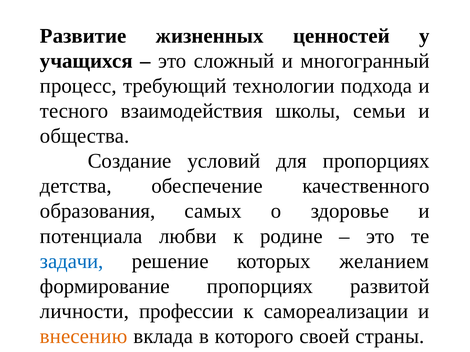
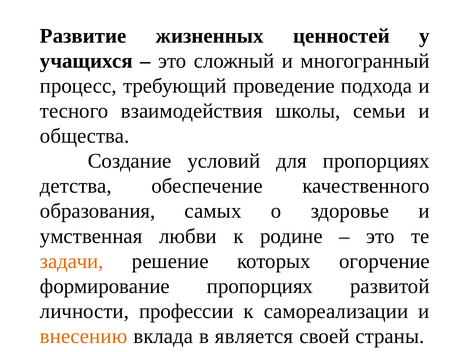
технологии: технологии -> проведение
потенциала: потенциала -> умственная
задачи colour: blue -> orange
желанием: желанием -> огорчение
которого: которого -> является
